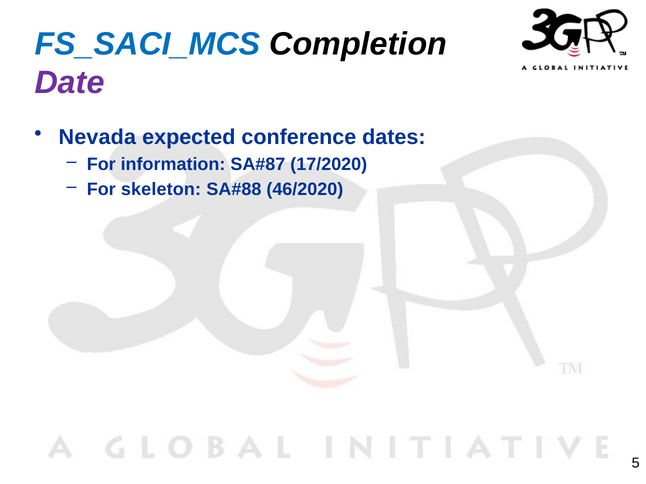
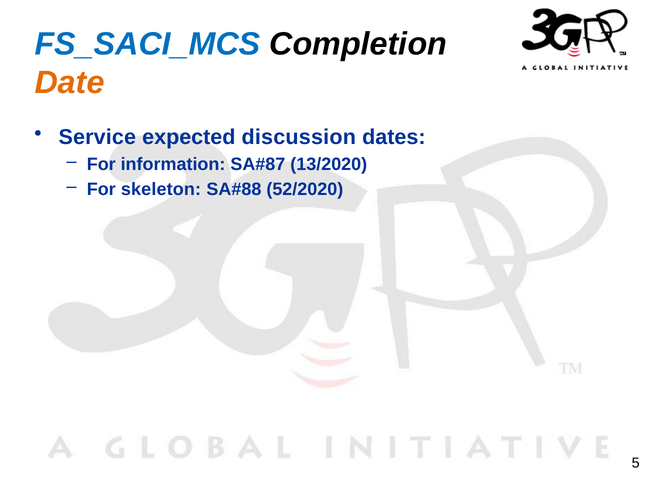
Date colour: purple -> orange
Nevada: Nevada -> Service
conference: conference -> discussion
17/2020: 17/2020 -> 13/2020
46/2020: 46/2020 -> 52/2020
